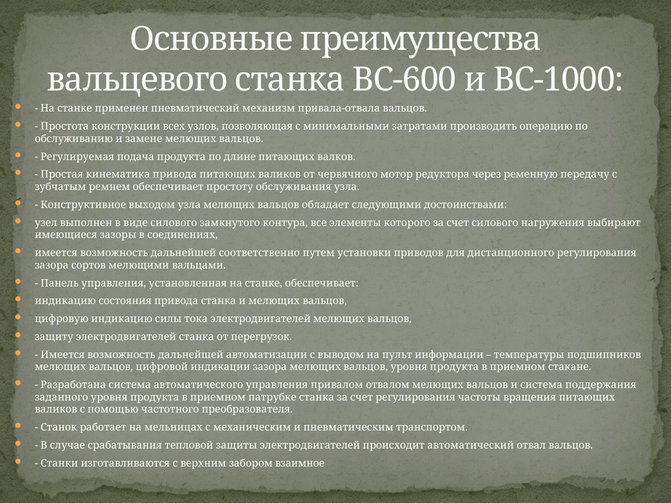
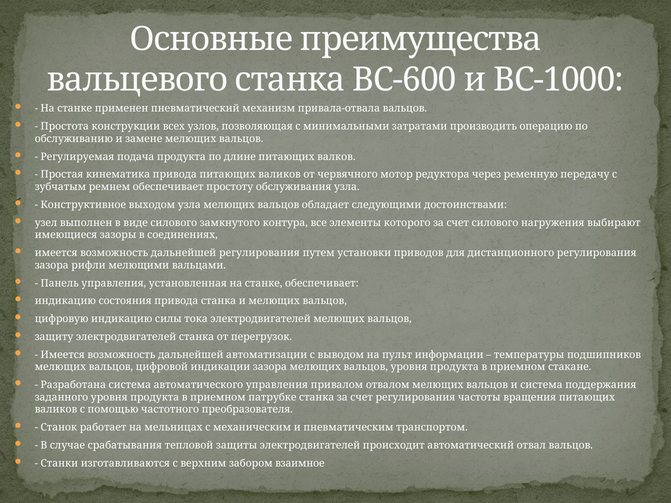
дальнейшей соответственно: соответственно -> регулирования
сортов: сортов -> рифли
